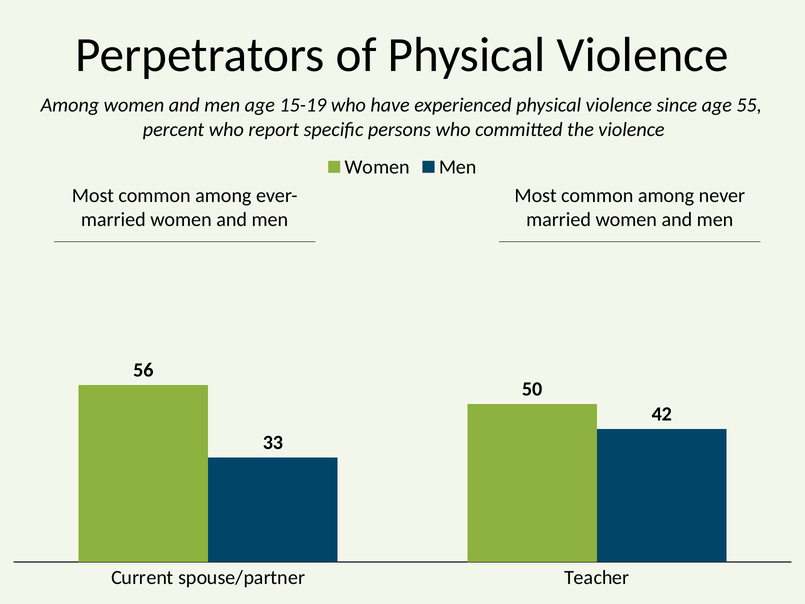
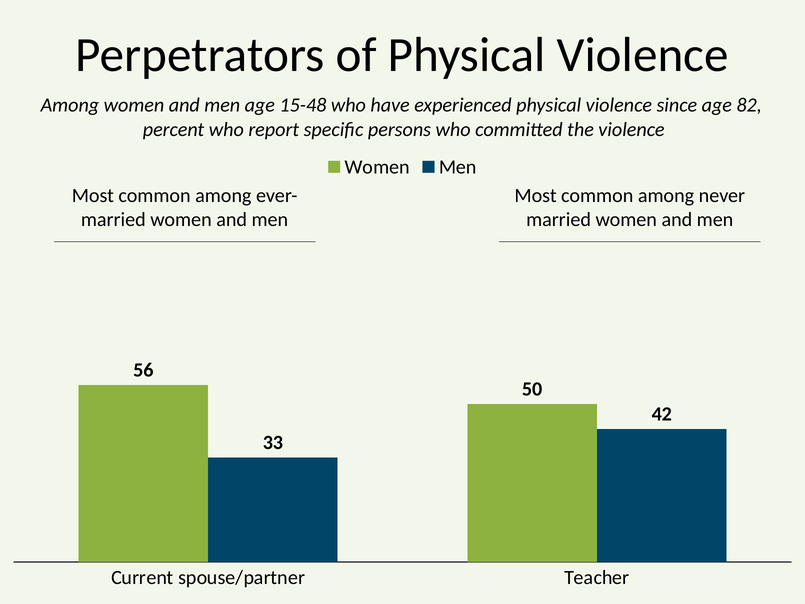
15-19: 15-19 -> 15-48
55: 55 -> 82
